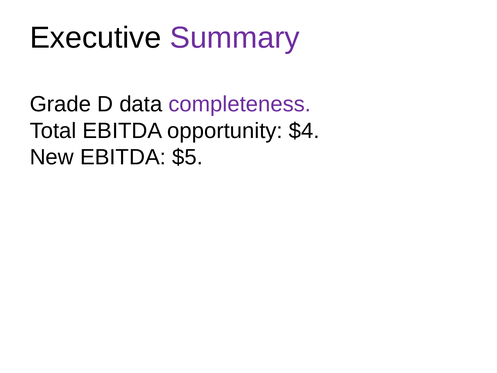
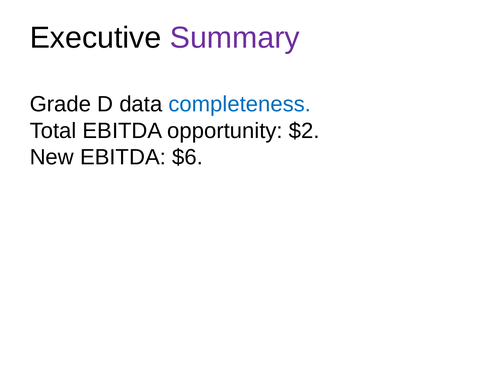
completeness colour: purple -> blue
$4: $4 -> $2
$5: $5 -> $6
